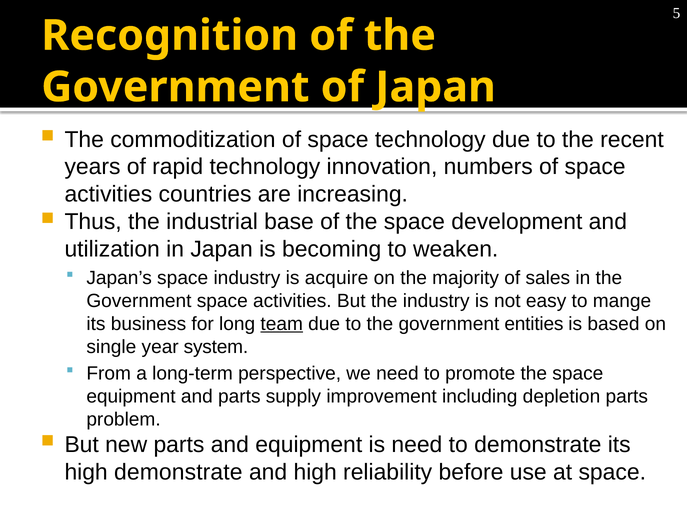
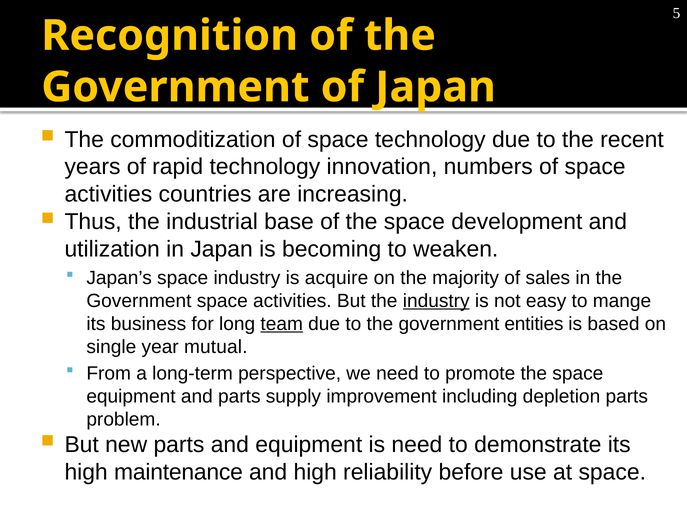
industry at (436, 301) underline: none -> present
system: system -> mutual
high demonstrate: demonstrate -> maintenance
